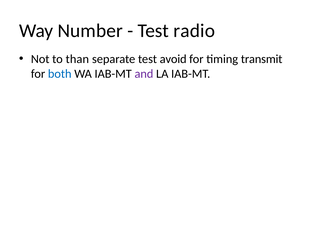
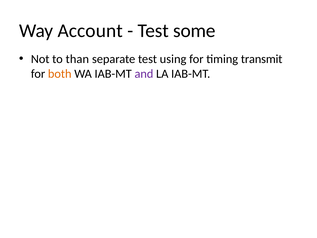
Number: Number -> Account
radio: radio -> some
avoid: avoid -> using
both colour: blue -> orange
